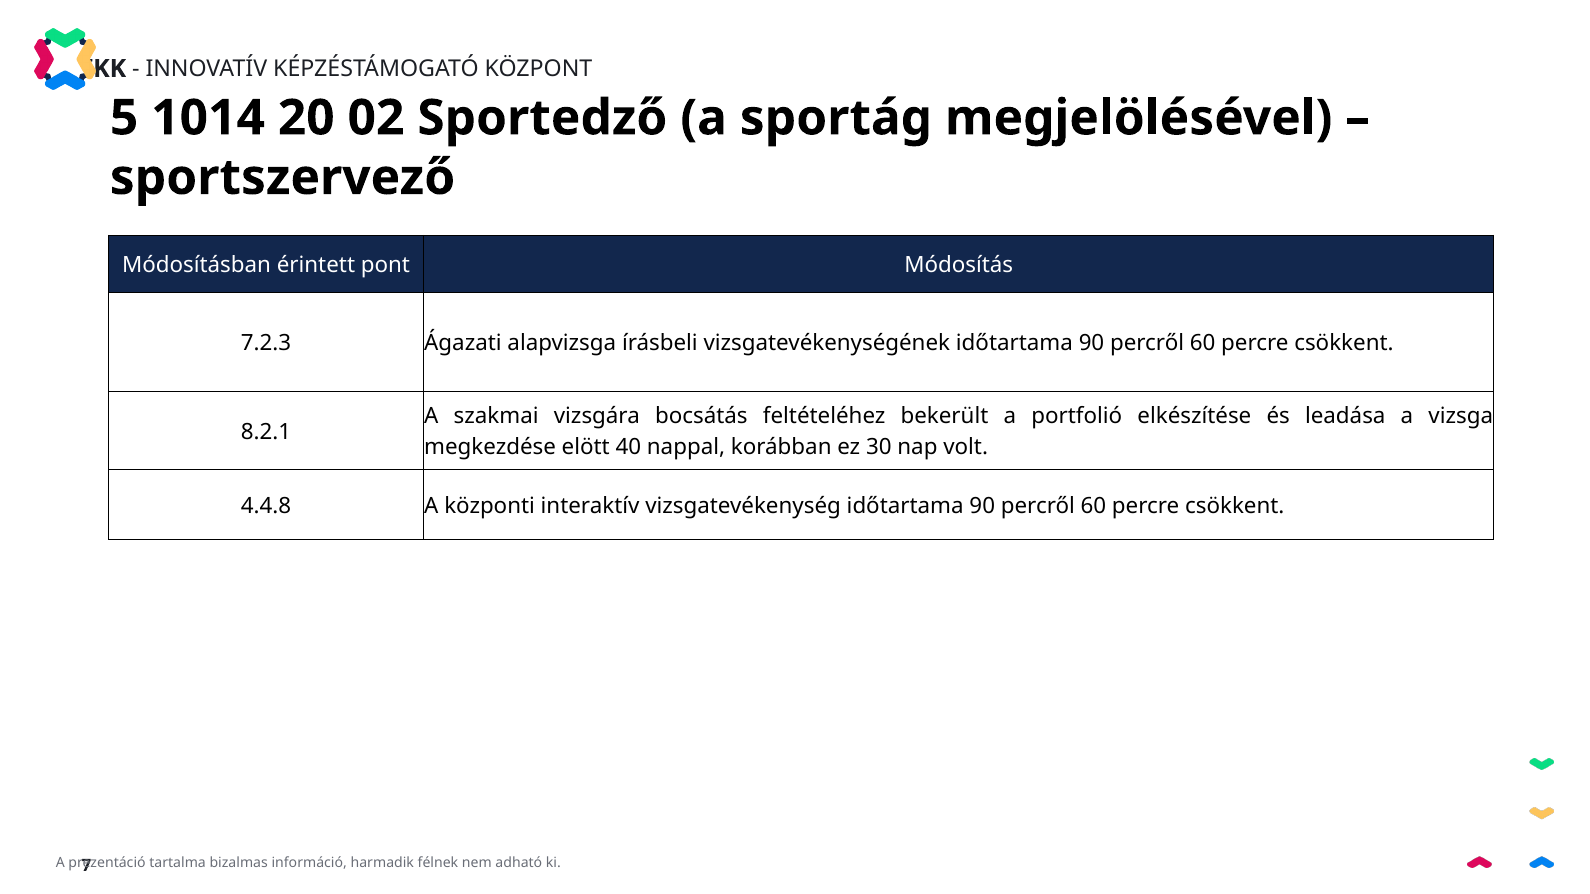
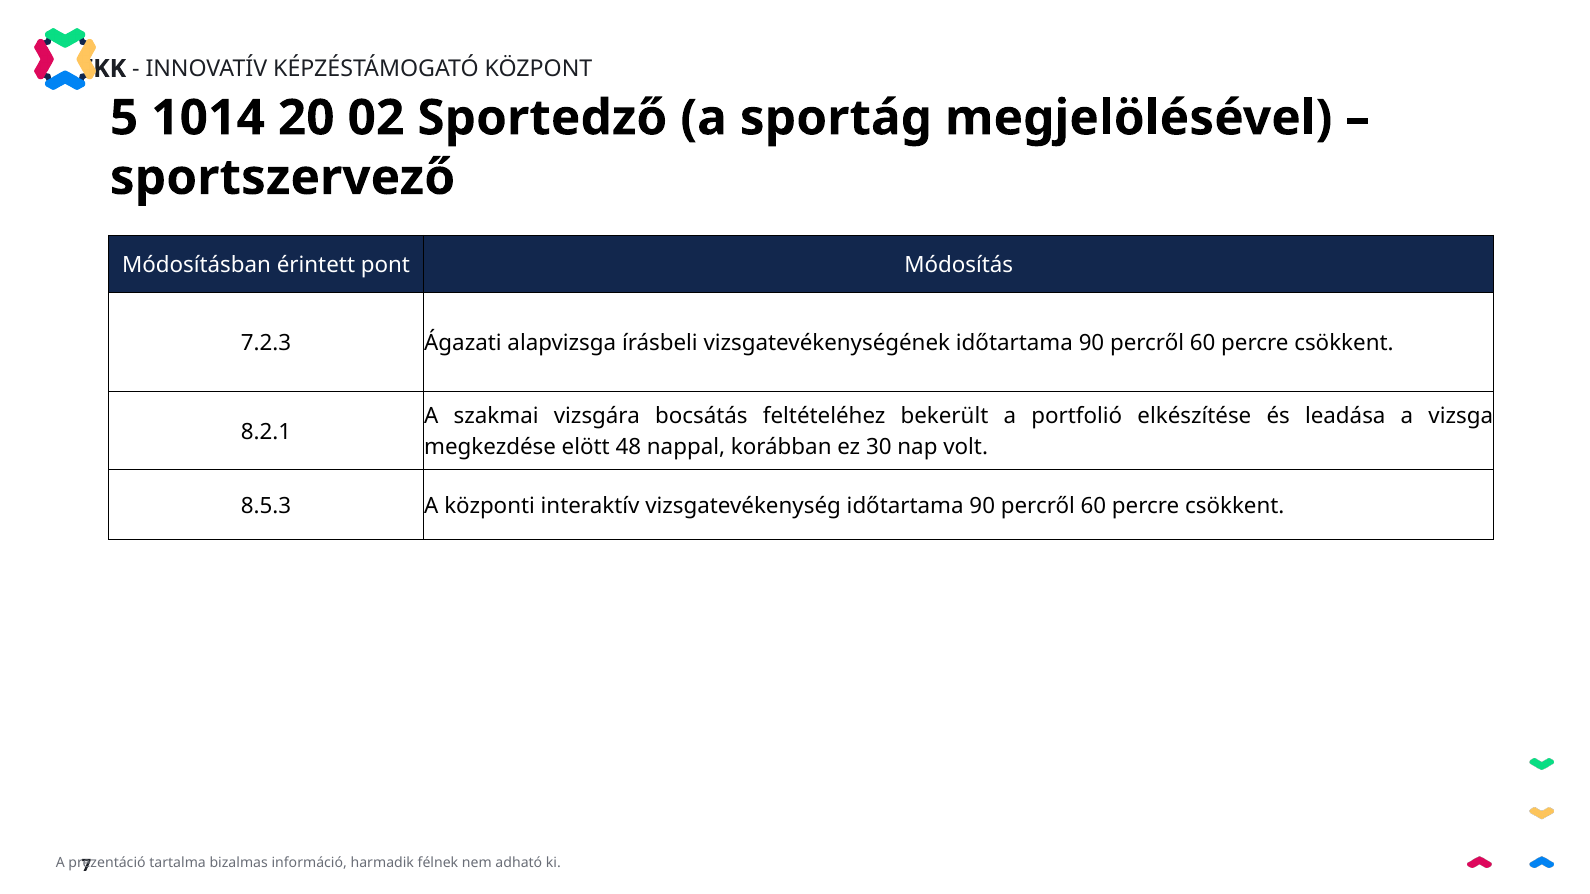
40: 40 -> 48
4.4.8: 4.4.8 -> 8.5.3
